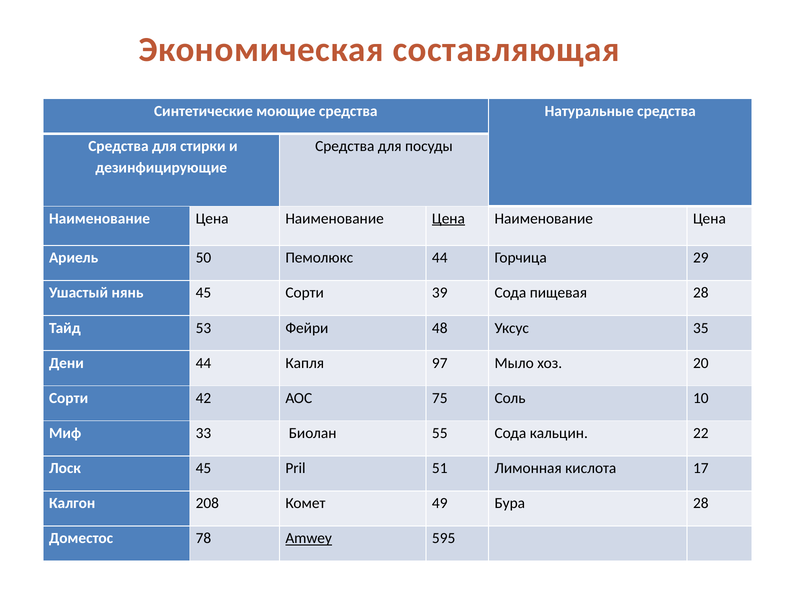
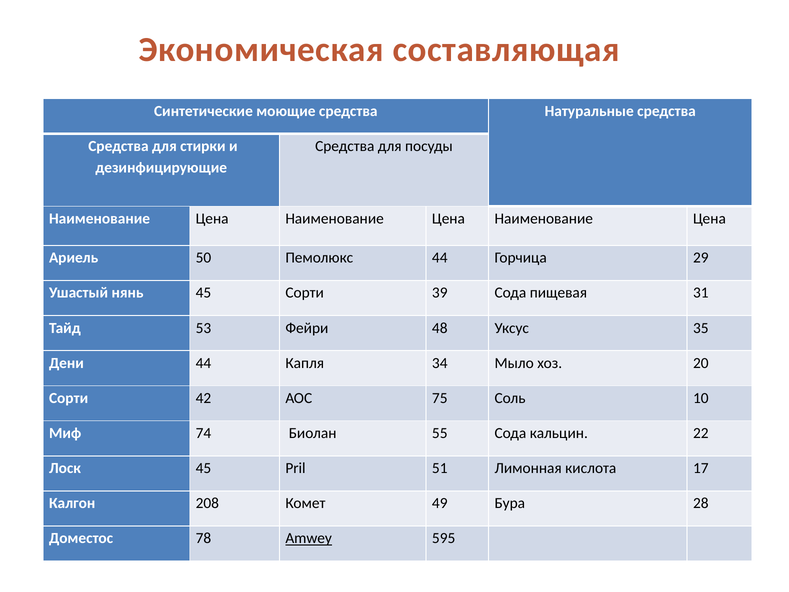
Цена at (448, 218) underline: present -> none
пищевая 28: 28 -> 31
97: 97 -> 34
33: 33 -> 74
